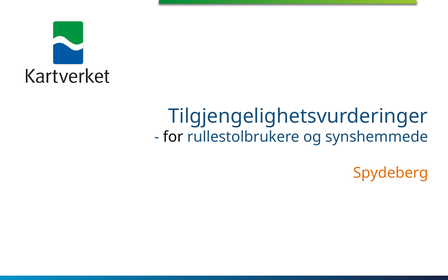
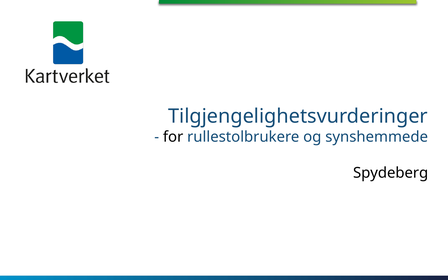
Spydeberg colour: orange -> black
